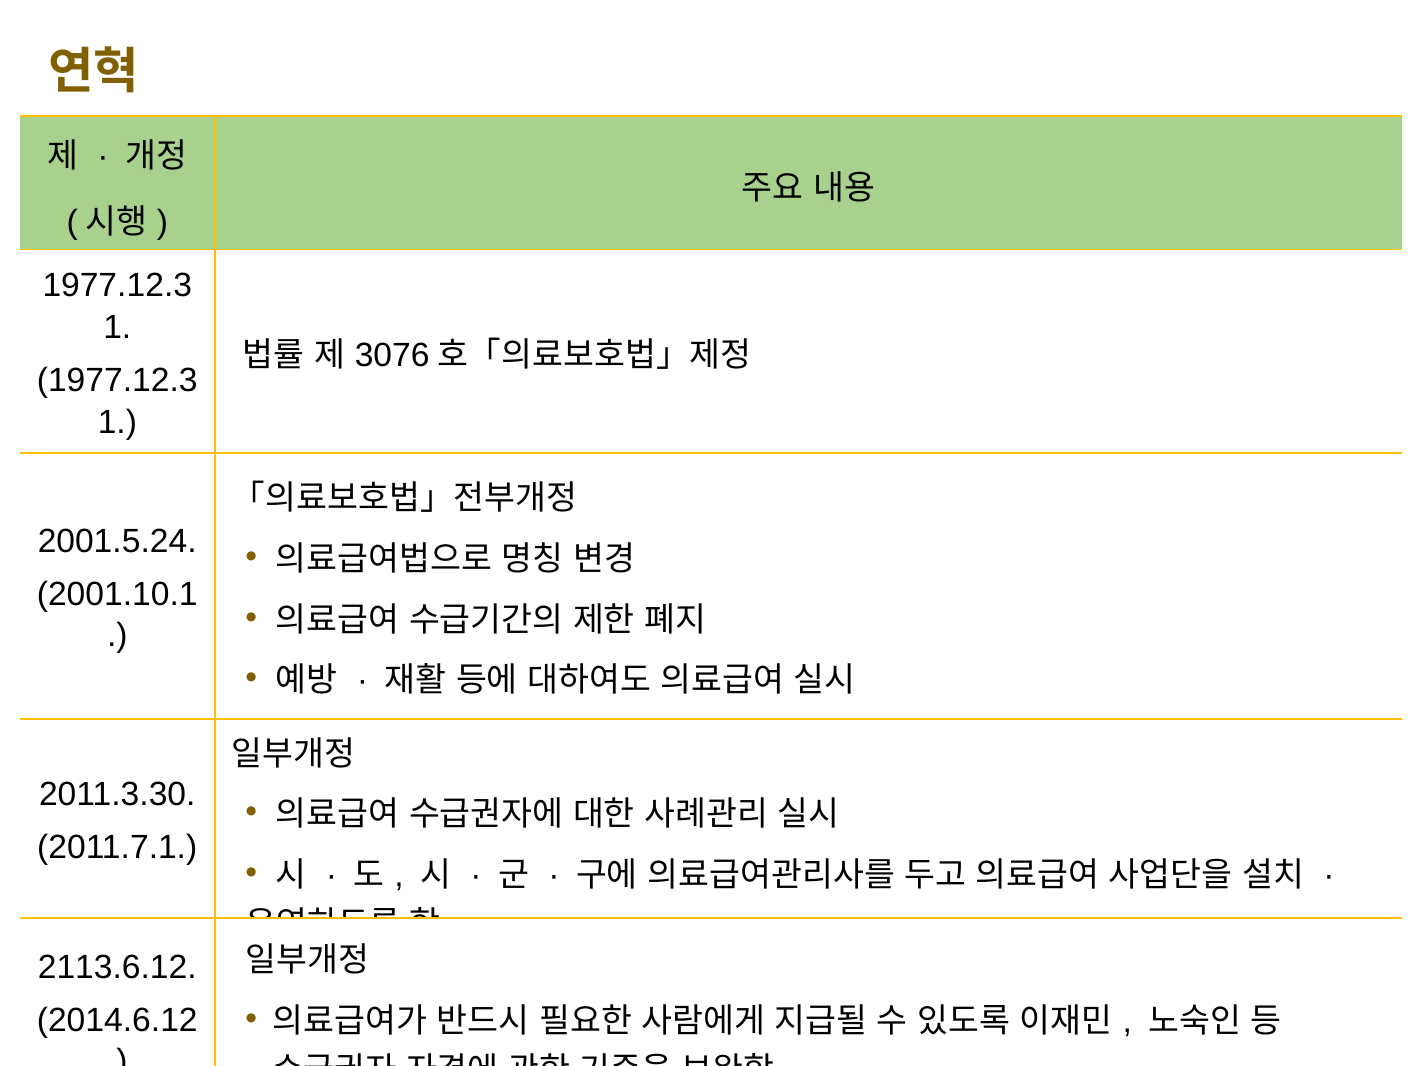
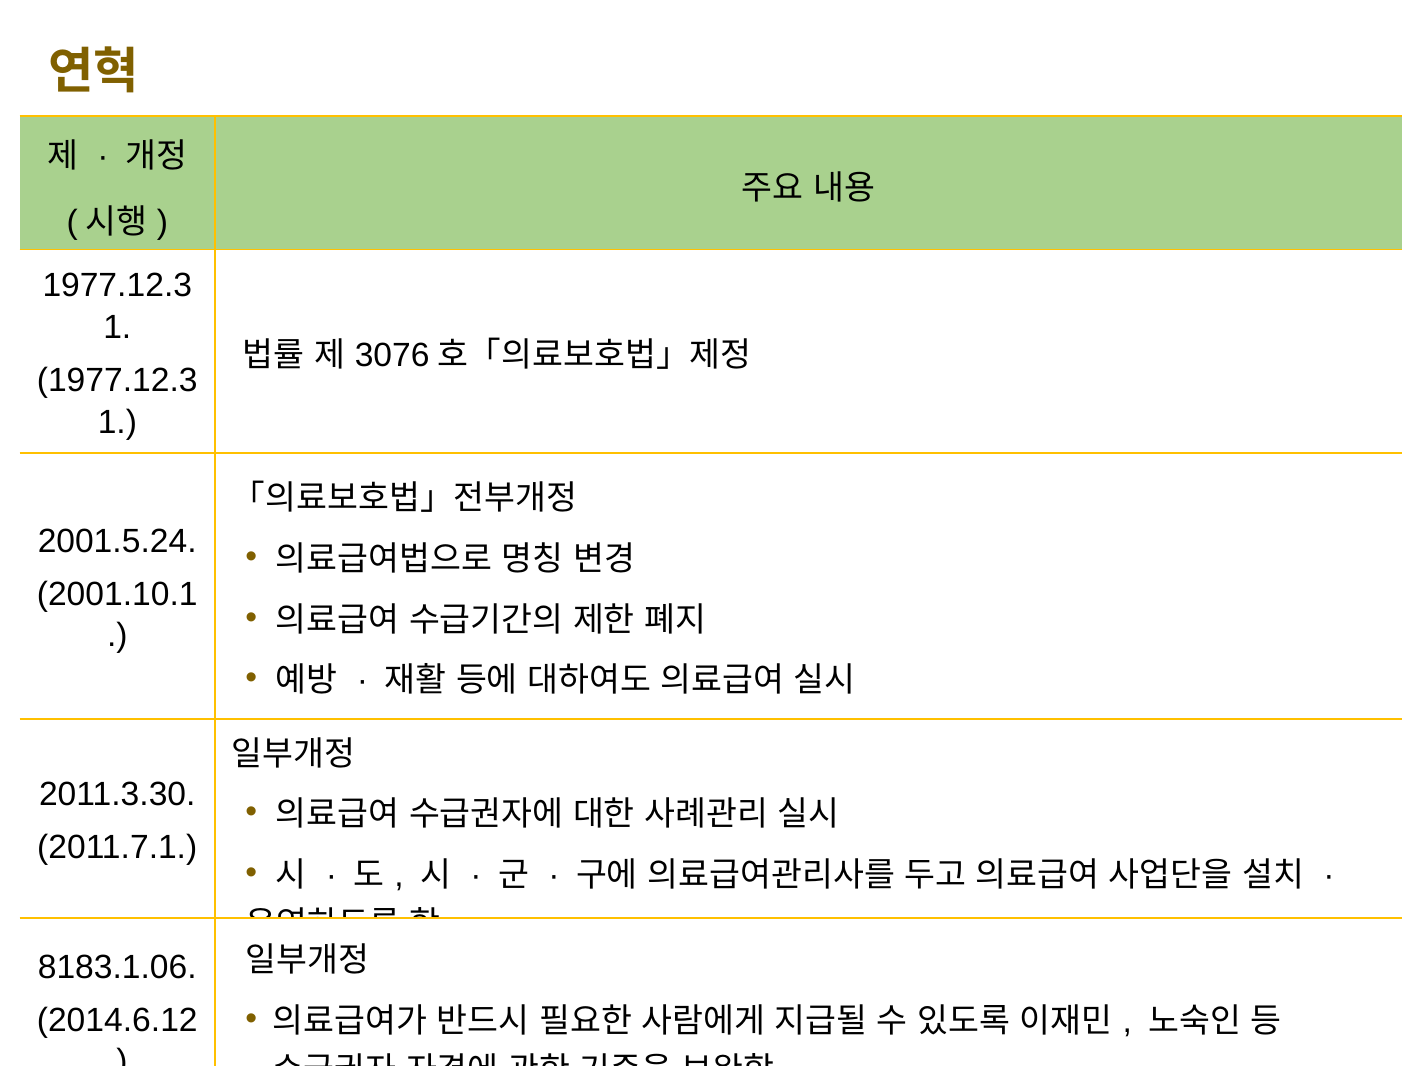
2113.6.12: 2113.6.12 -> 8183.1.06
